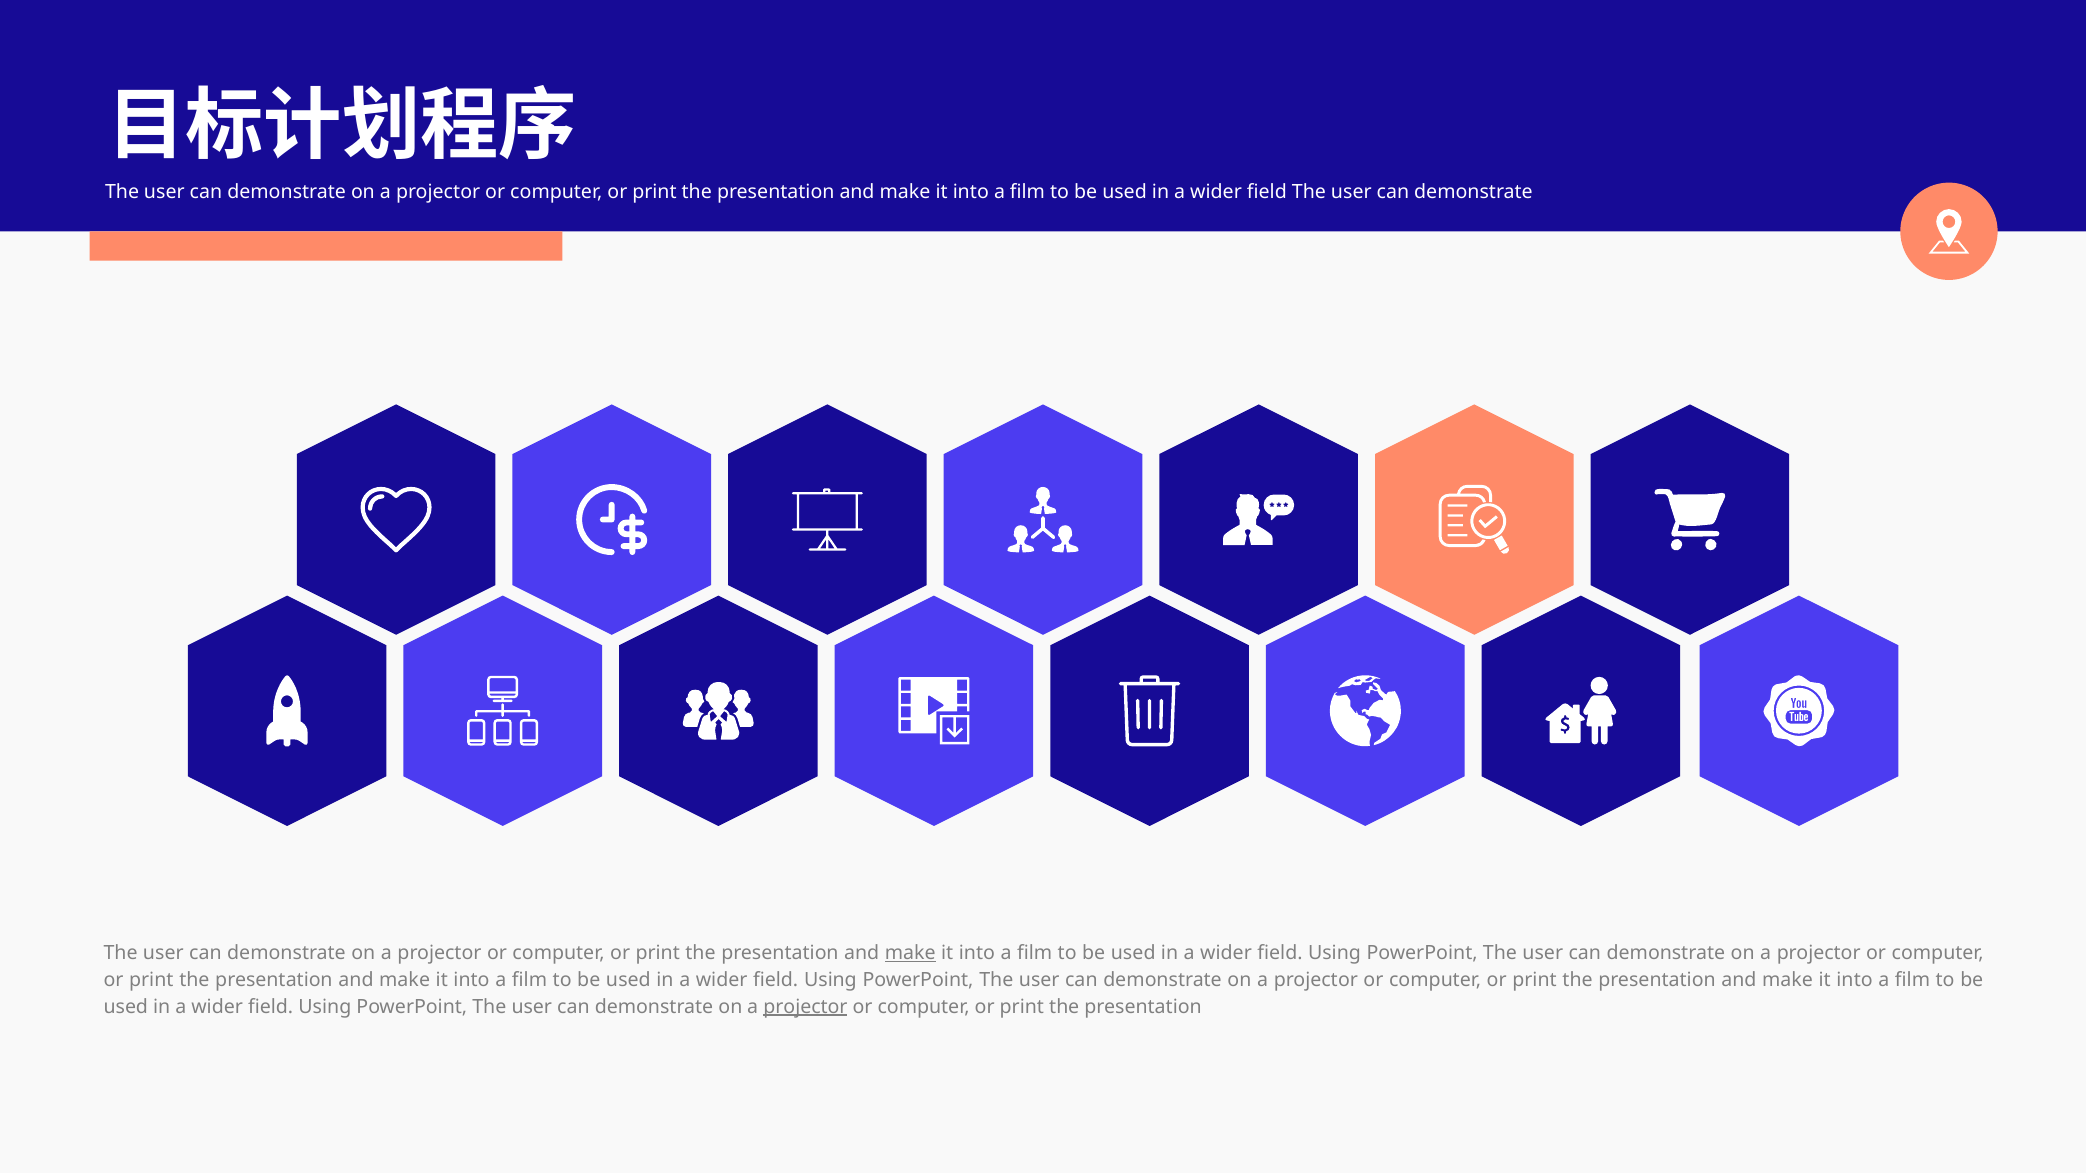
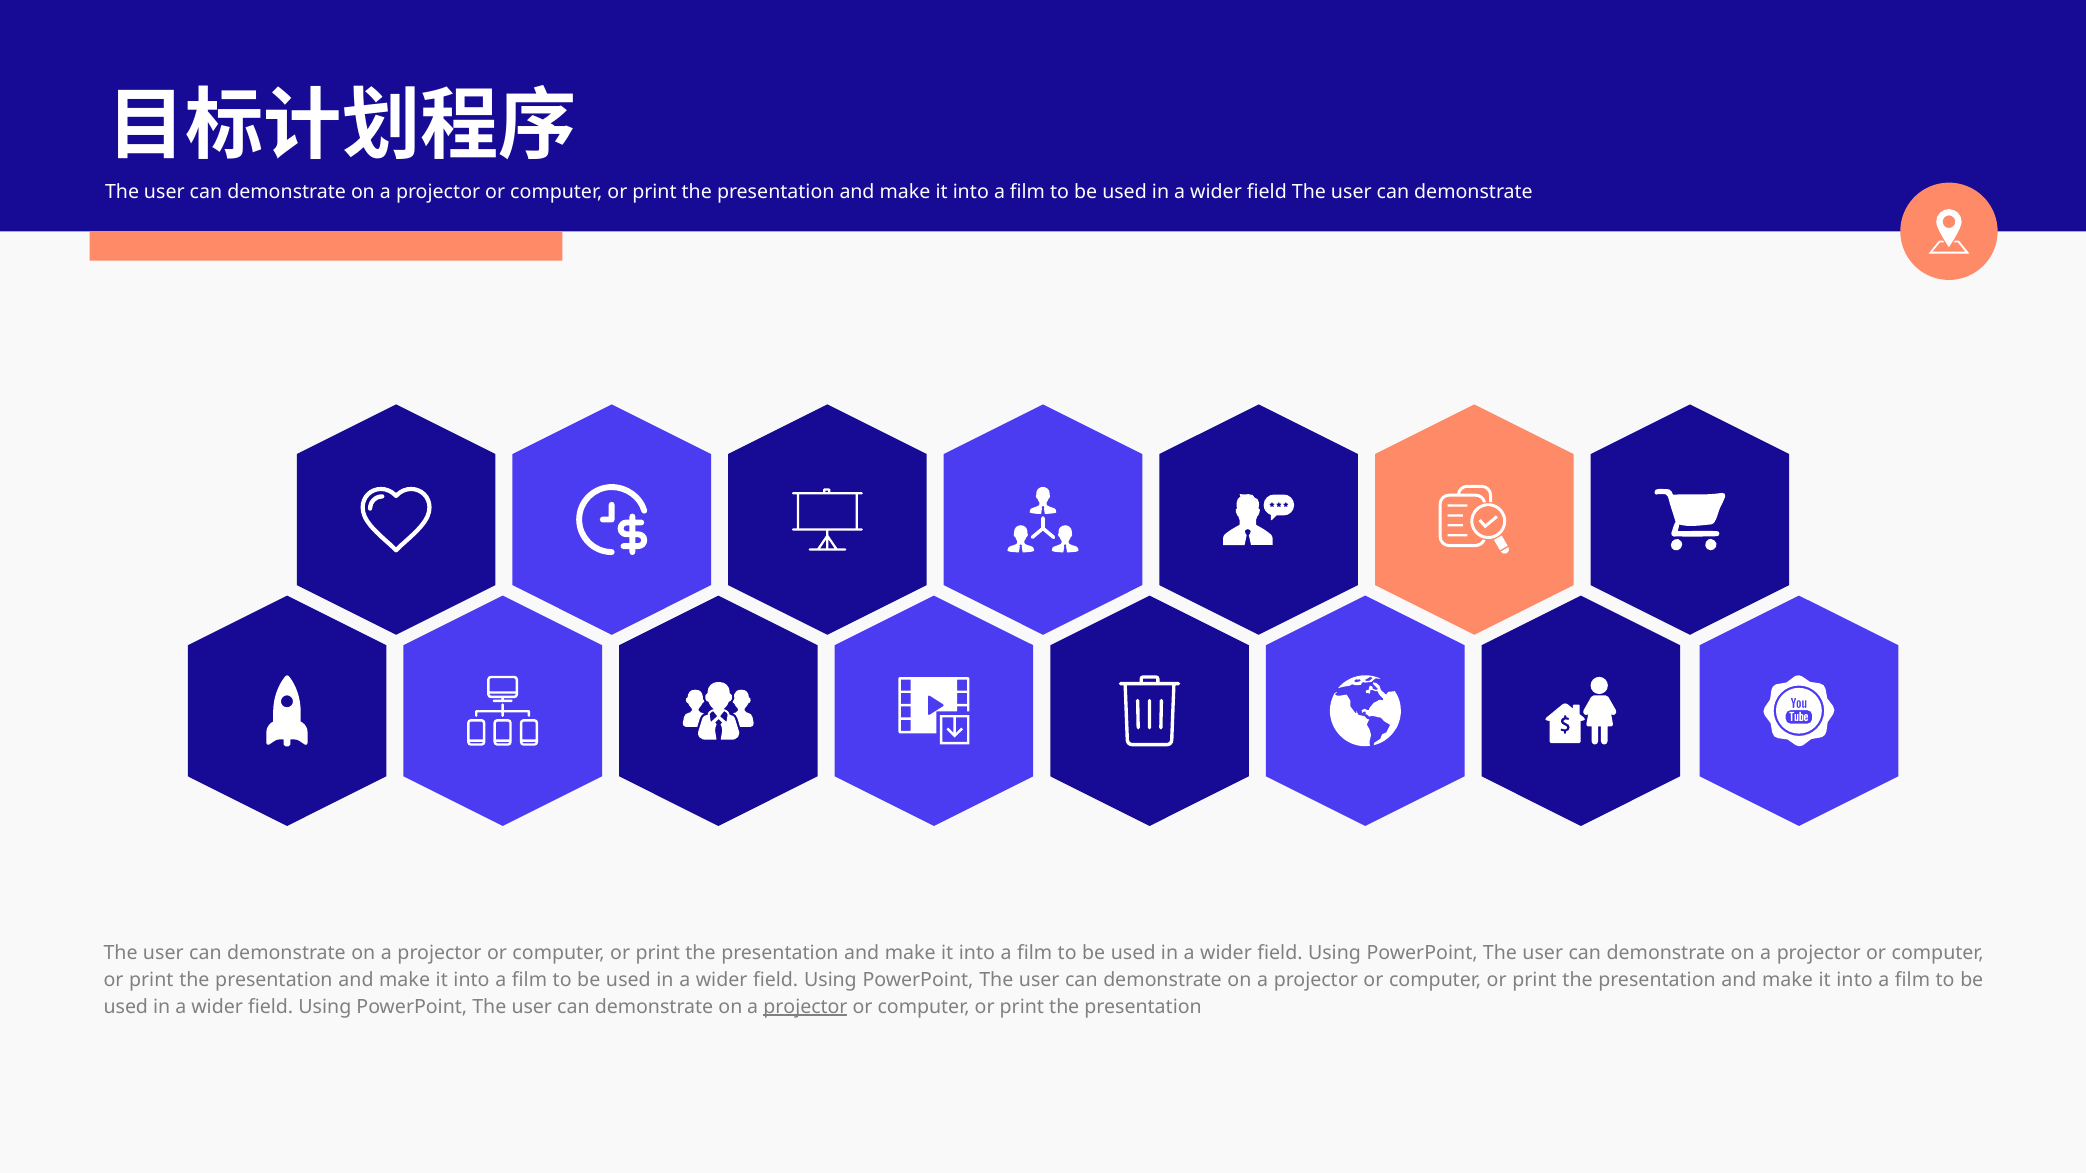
make at (910, 953) underline: present -> none
